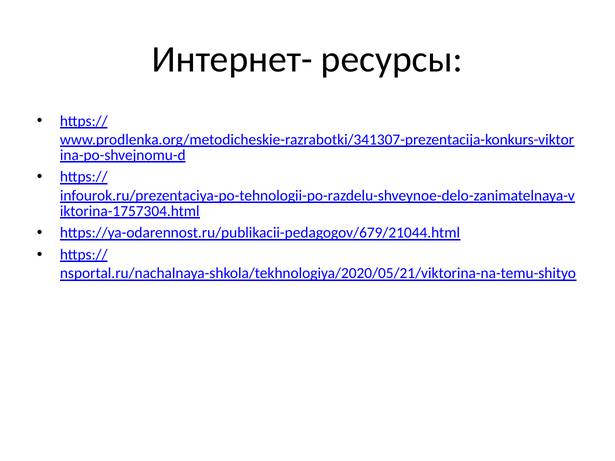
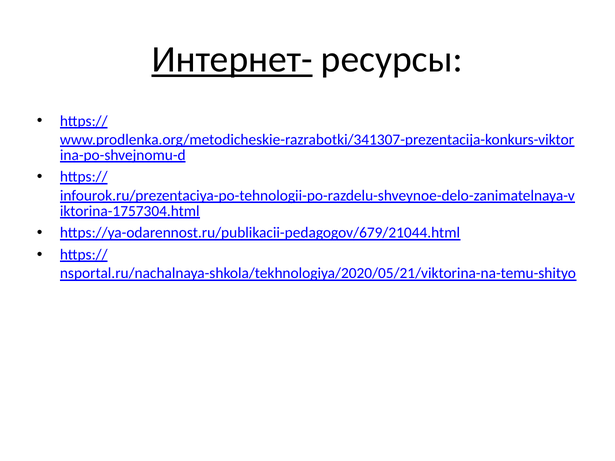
Интернет- underline: none -> present
